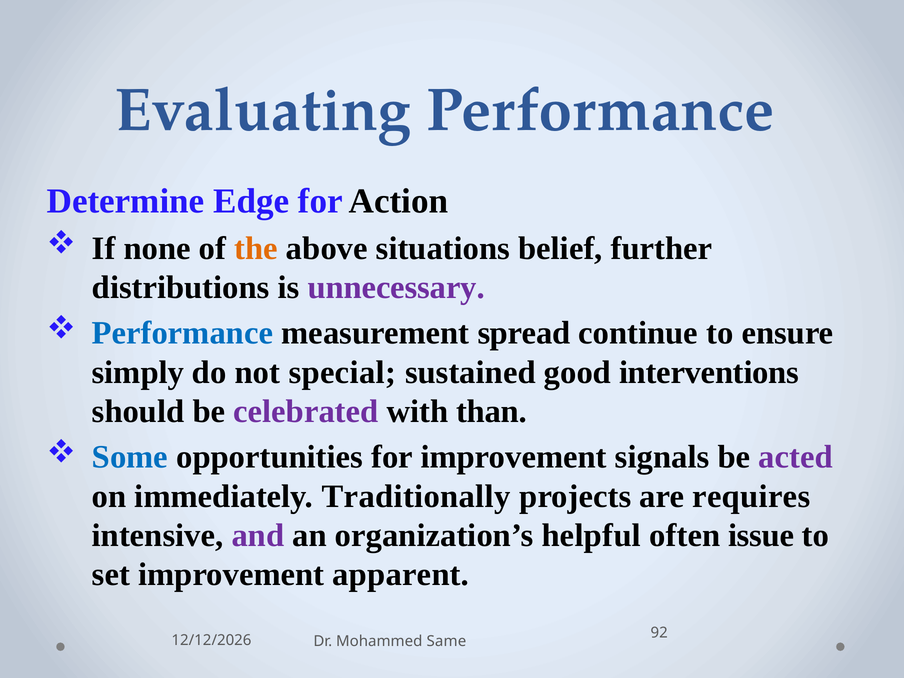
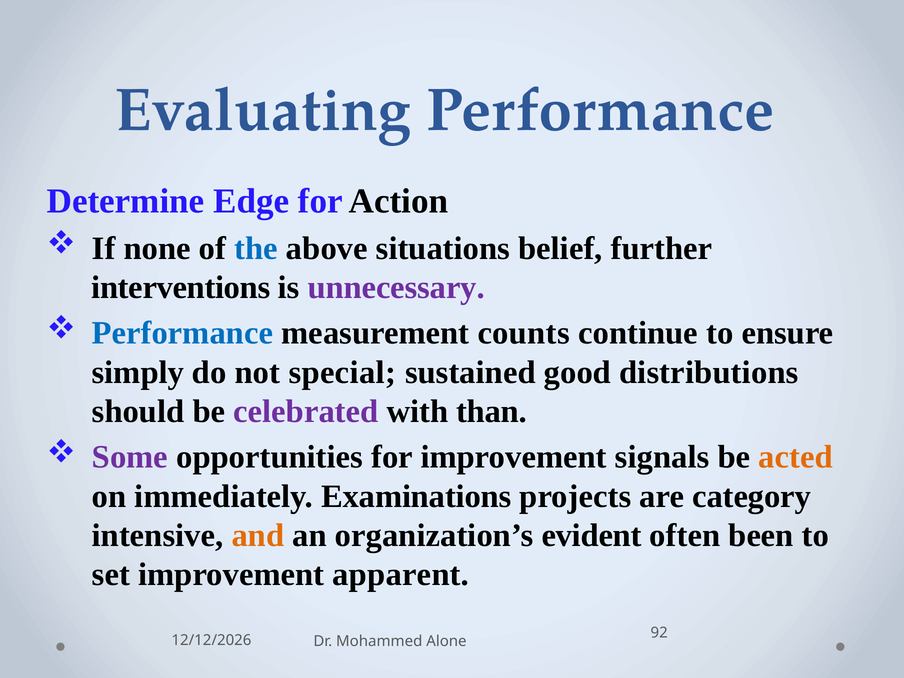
the colour: orange -> blue
distributions: distributions -> interventions
spread: spread -> counts
interventions: interventions -> distributions
Some colour: blue -> purple
acted colour: purple -> orange
Traditionally: Traditionally -> Examinations
requires: requires -> category
and colour: purple -> orange
helpful: helpful -> evident
issue: issue -> been
Same: Same -> Alone
